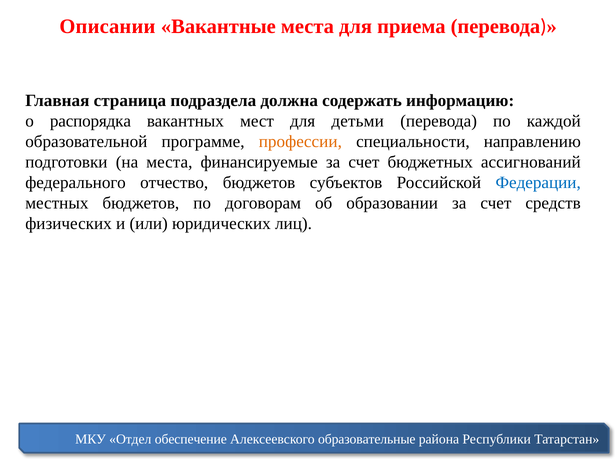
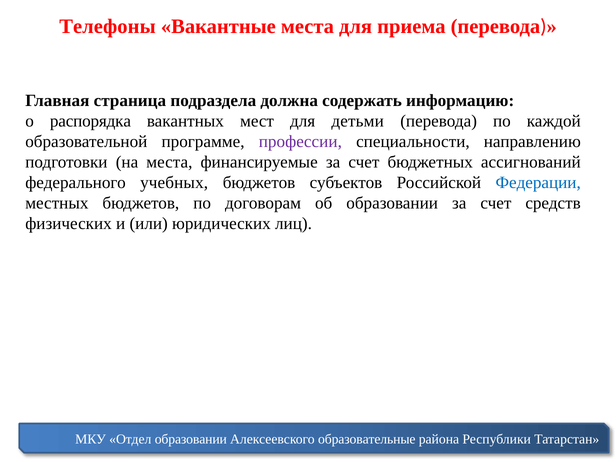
Описании: Описании -> Телефоны
профессии colour: orange -> purple
отчество: отчество -> учебных
Отдел обеспечение: обеспечение -> образовании
